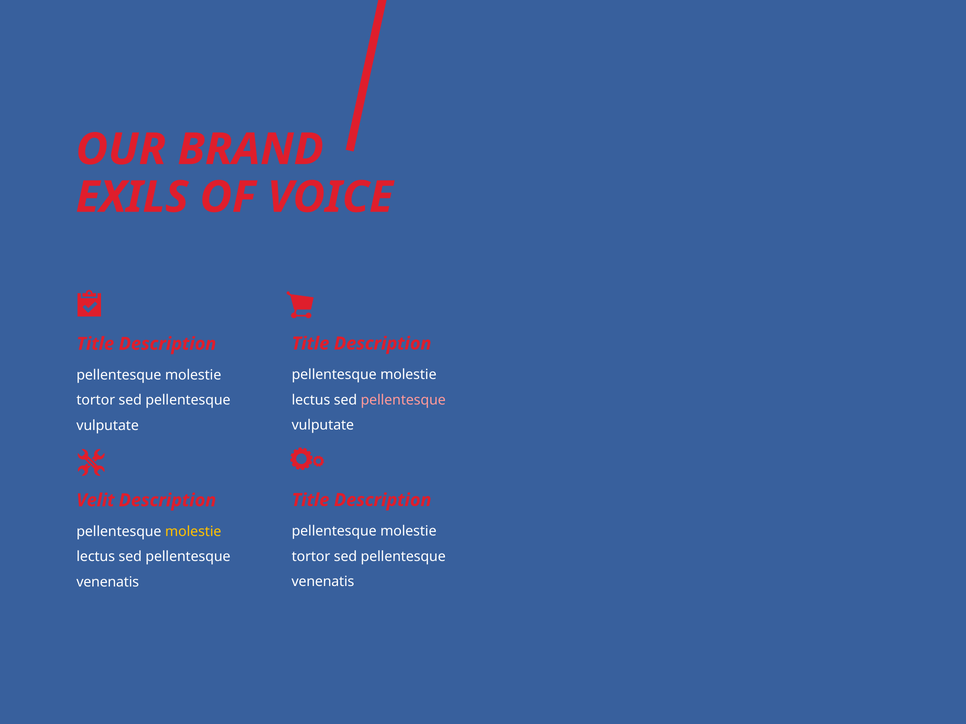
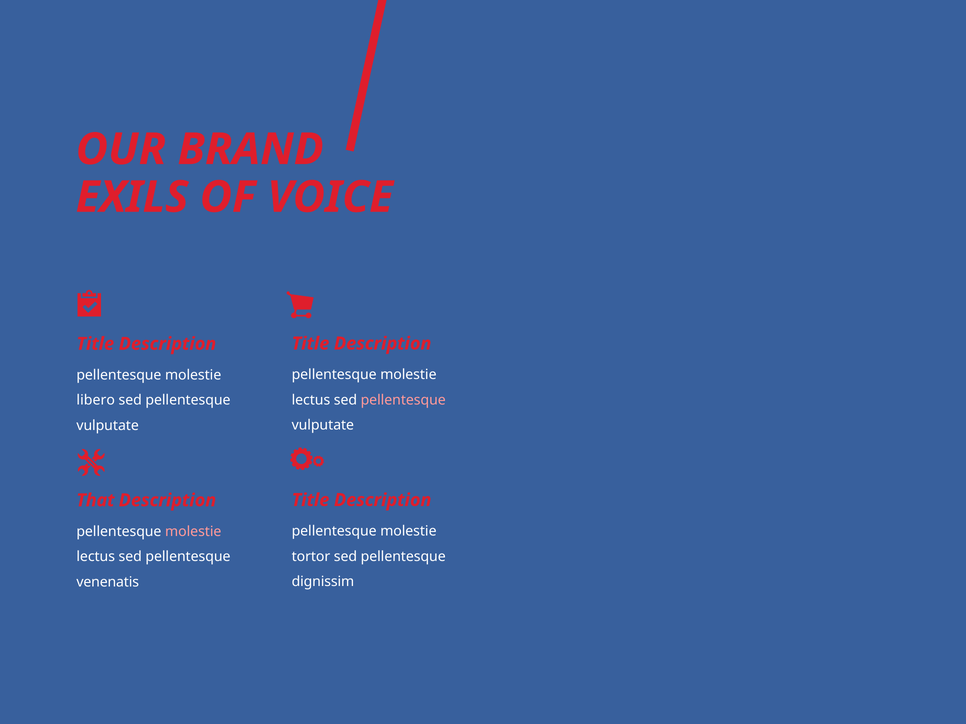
tortor at (96, 401): tortor -> libero
Velit: Velit -> That
molestie at (193, 532) colour: yellow -> pink
venenatis at (323, 582): venenatis -> dignissim
